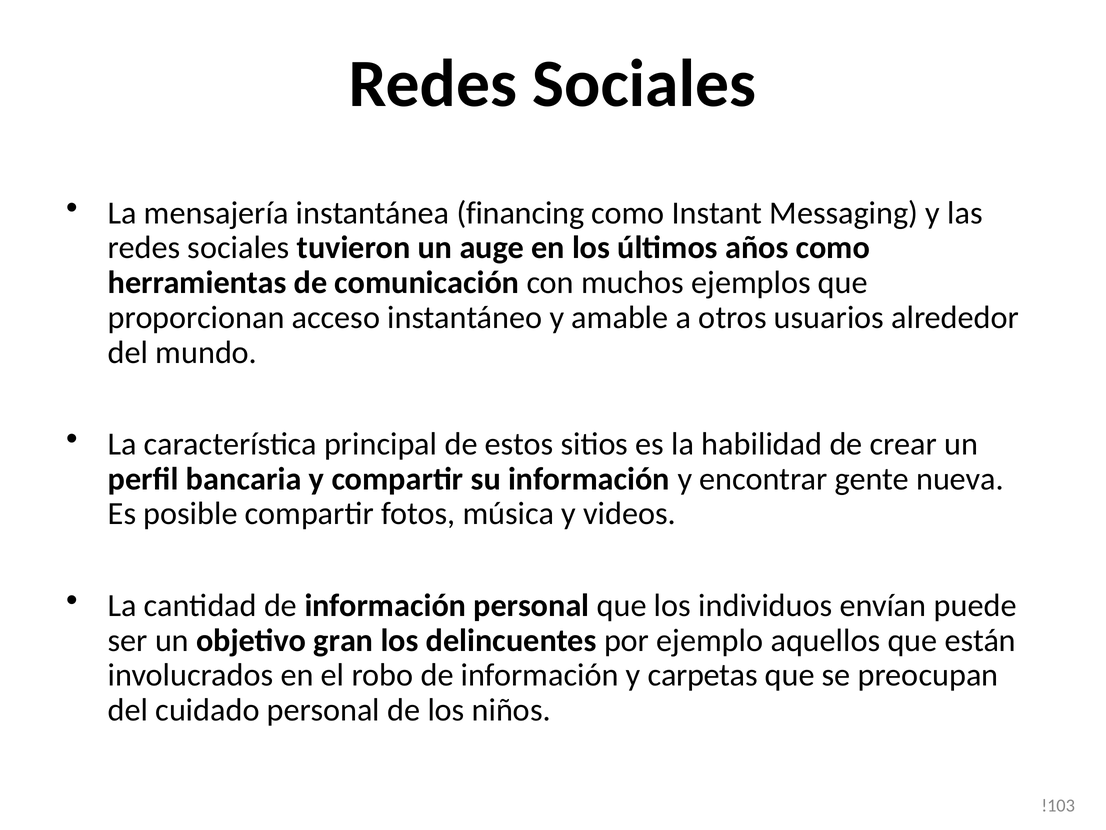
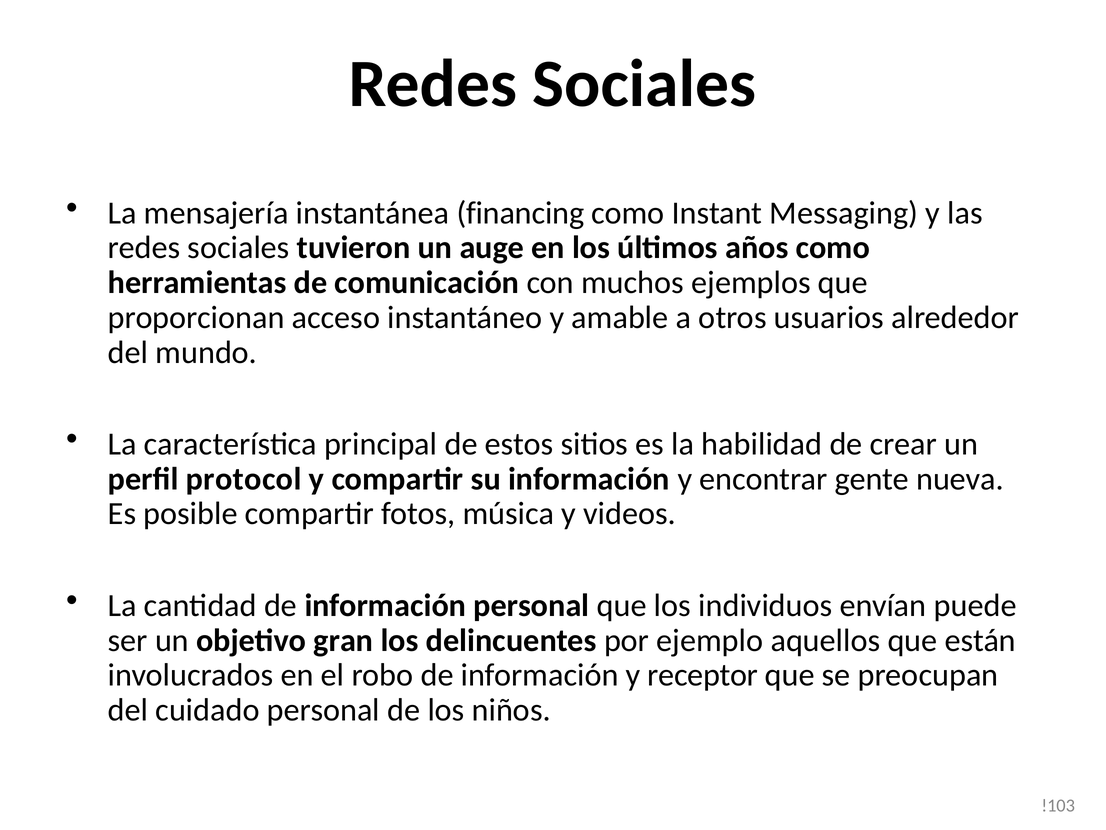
bancaria: bancaria -> protocol
carpetas: carpetas -> receptor
